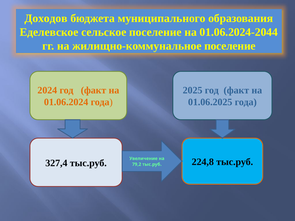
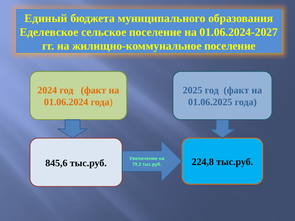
Доходов: Доходов -> Единый
01.06.2024-2044: 01.06.2024-2044 -> 01.06.2024-2027
327,4: 327,4 -> 845,6
